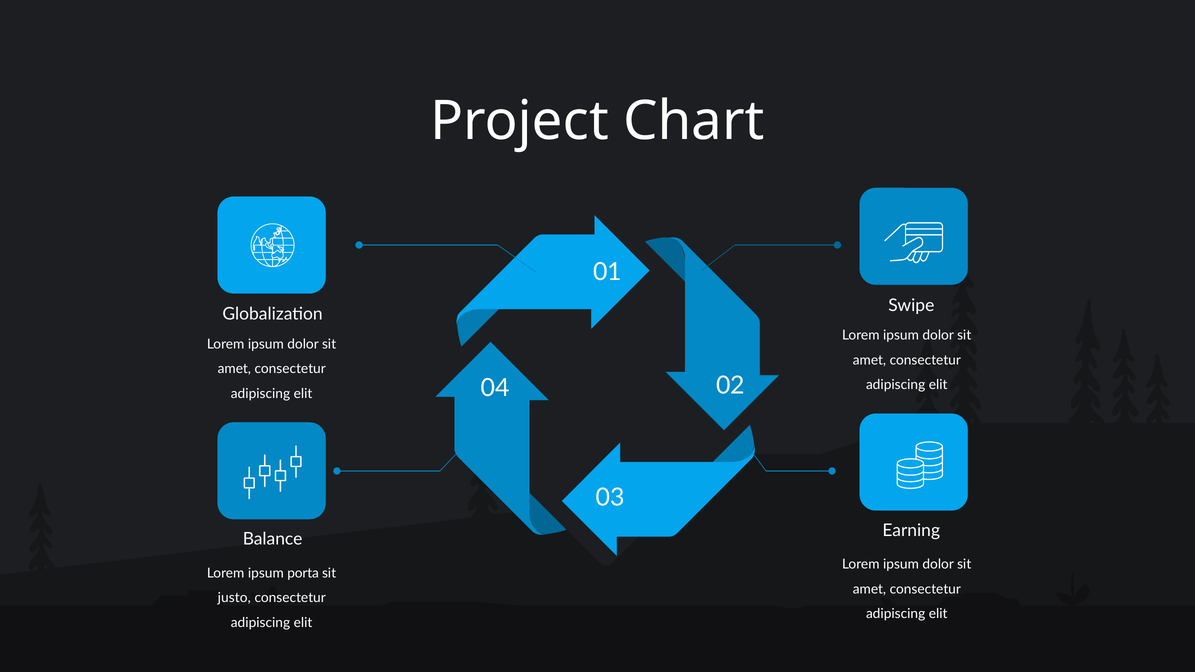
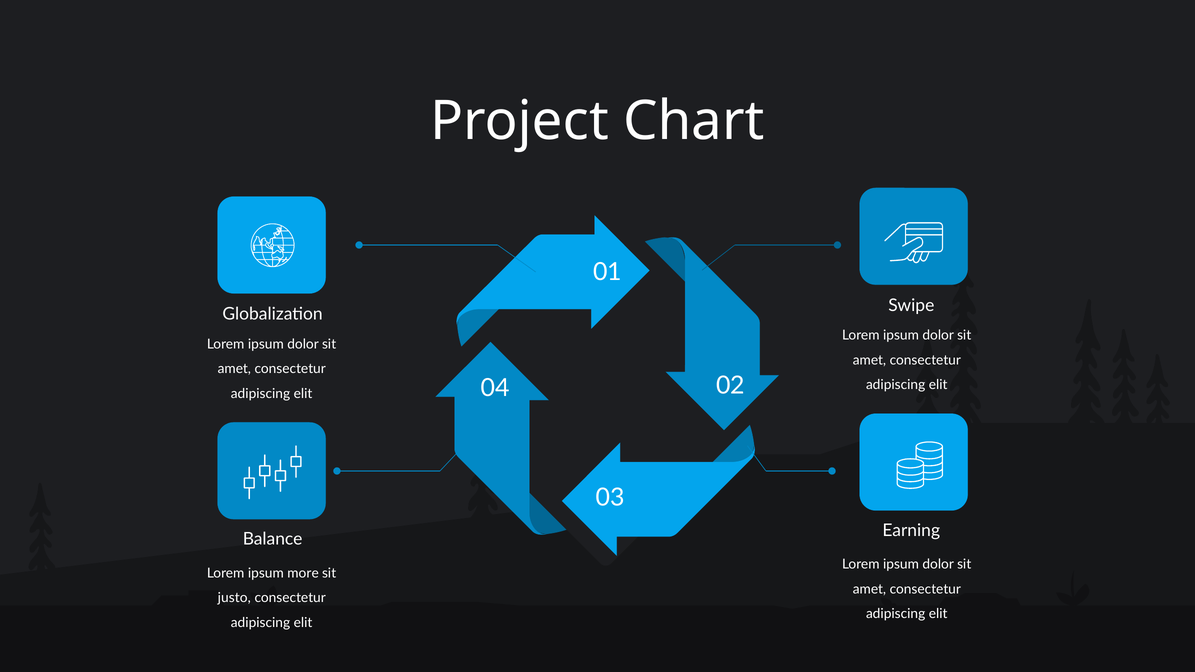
porta: porta -> more
